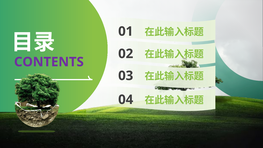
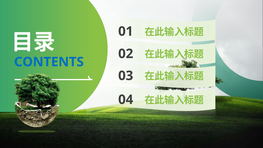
CONTENTS colour: purple -> blue
